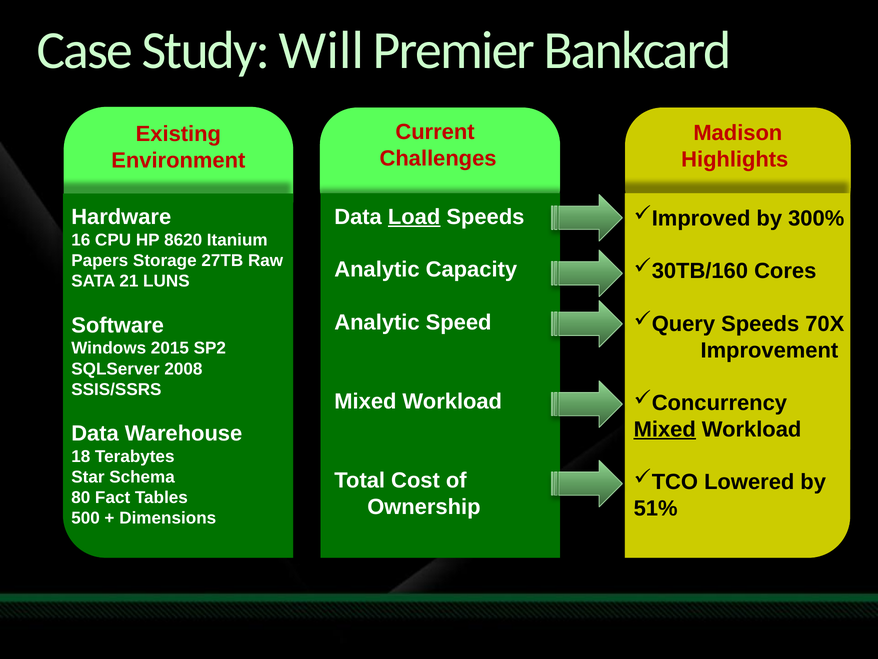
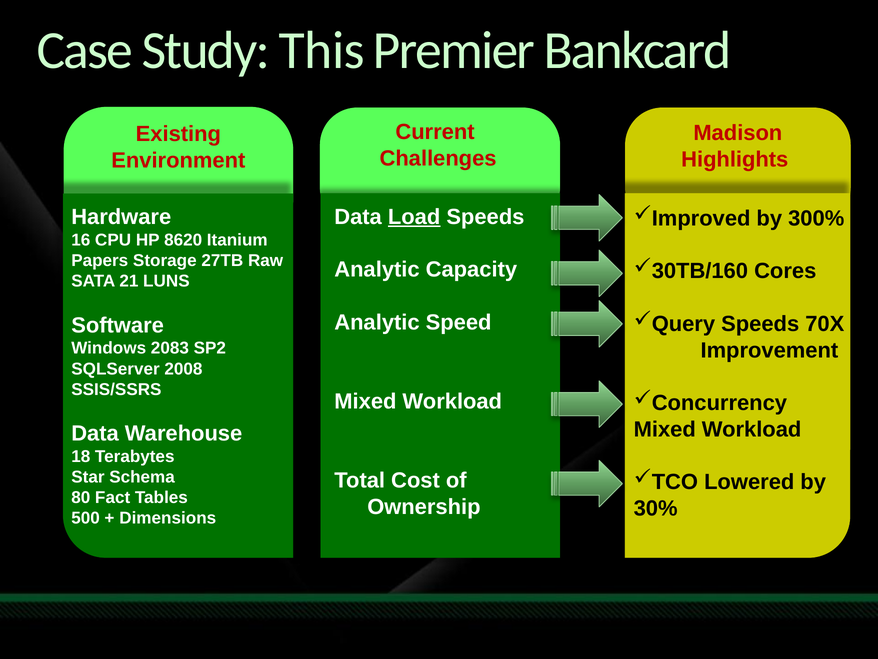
Will: Will -> This
2015: 2015 -> 2083
Mixed at (665, 429) underline: present -> none
51%: 51% -> 30%
